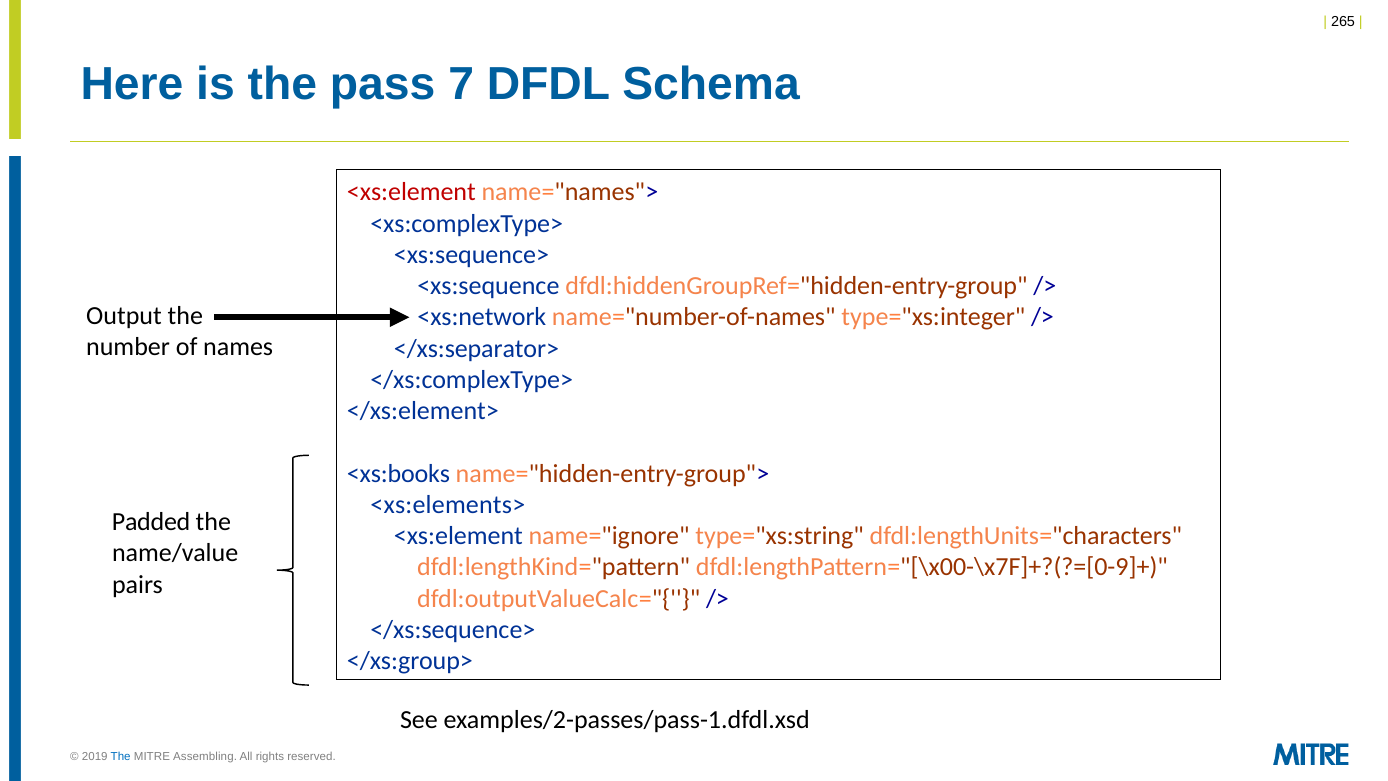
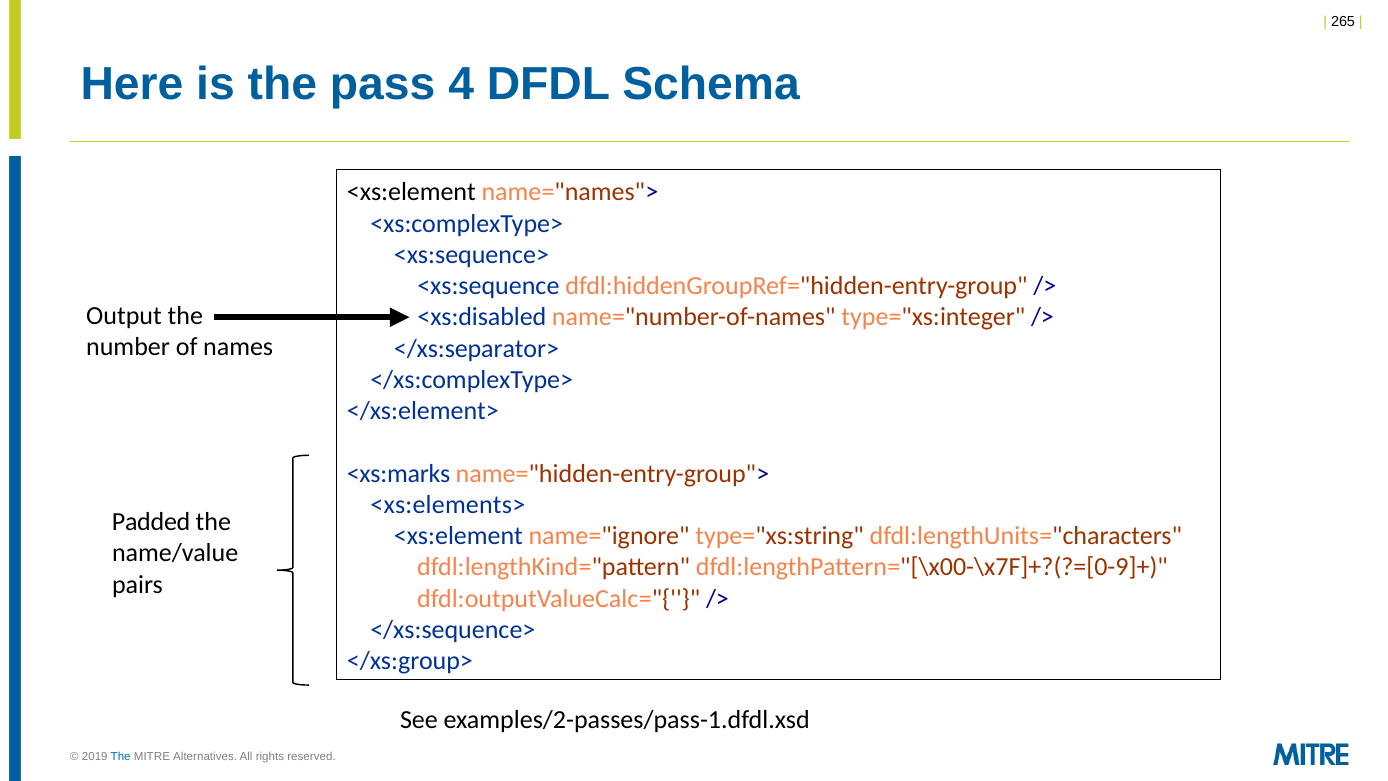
7: 7 -> 4
<xs:element at (411, 192) colour: red -> black
<xs:network: <xs:network -> <xs:disabled
<xs:books: <xs:books -> <xs:marks
Assembling: Assembling -> Alternatives
